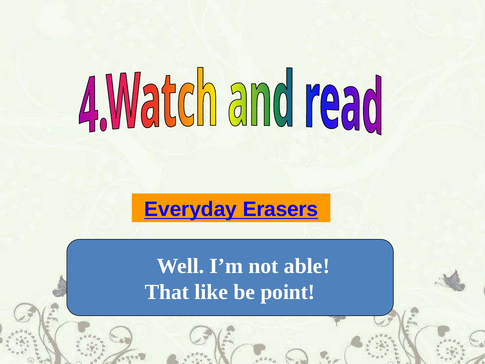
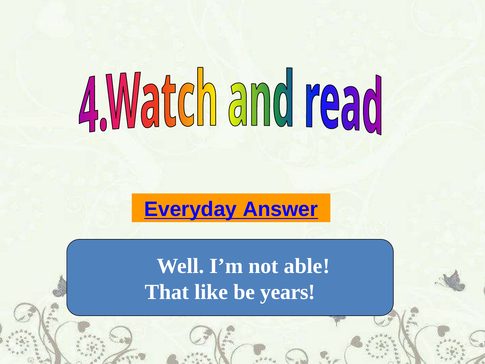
Erasers: Erasers -> Answer
point: point -> years
